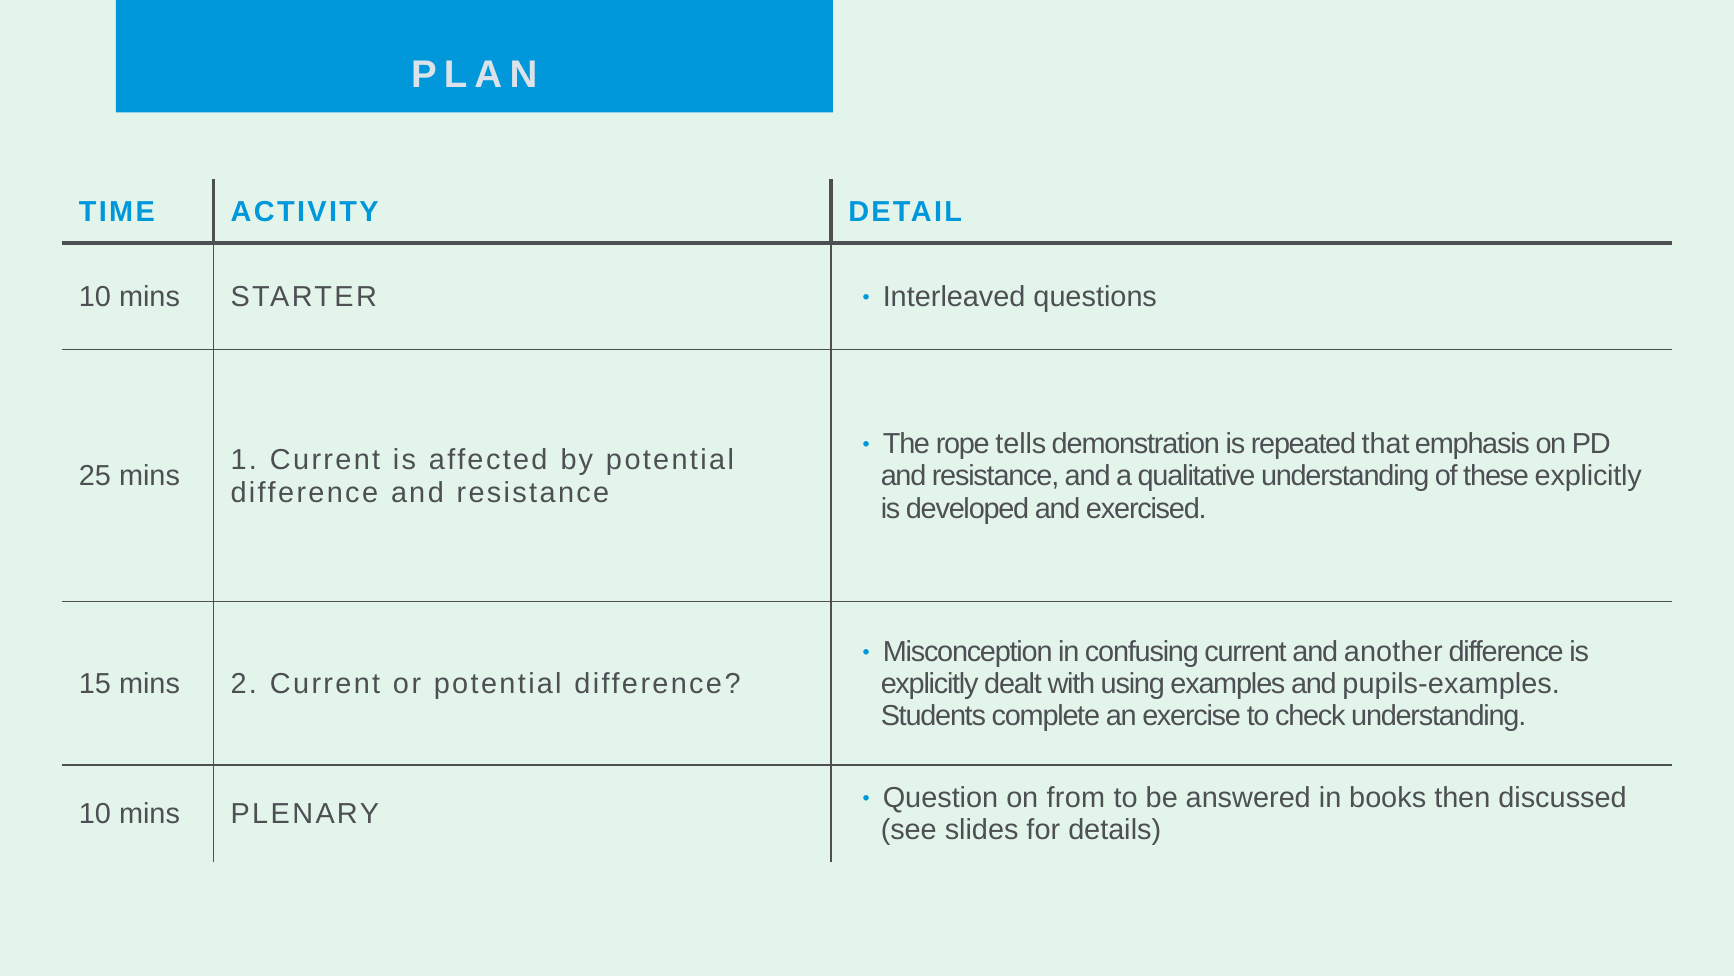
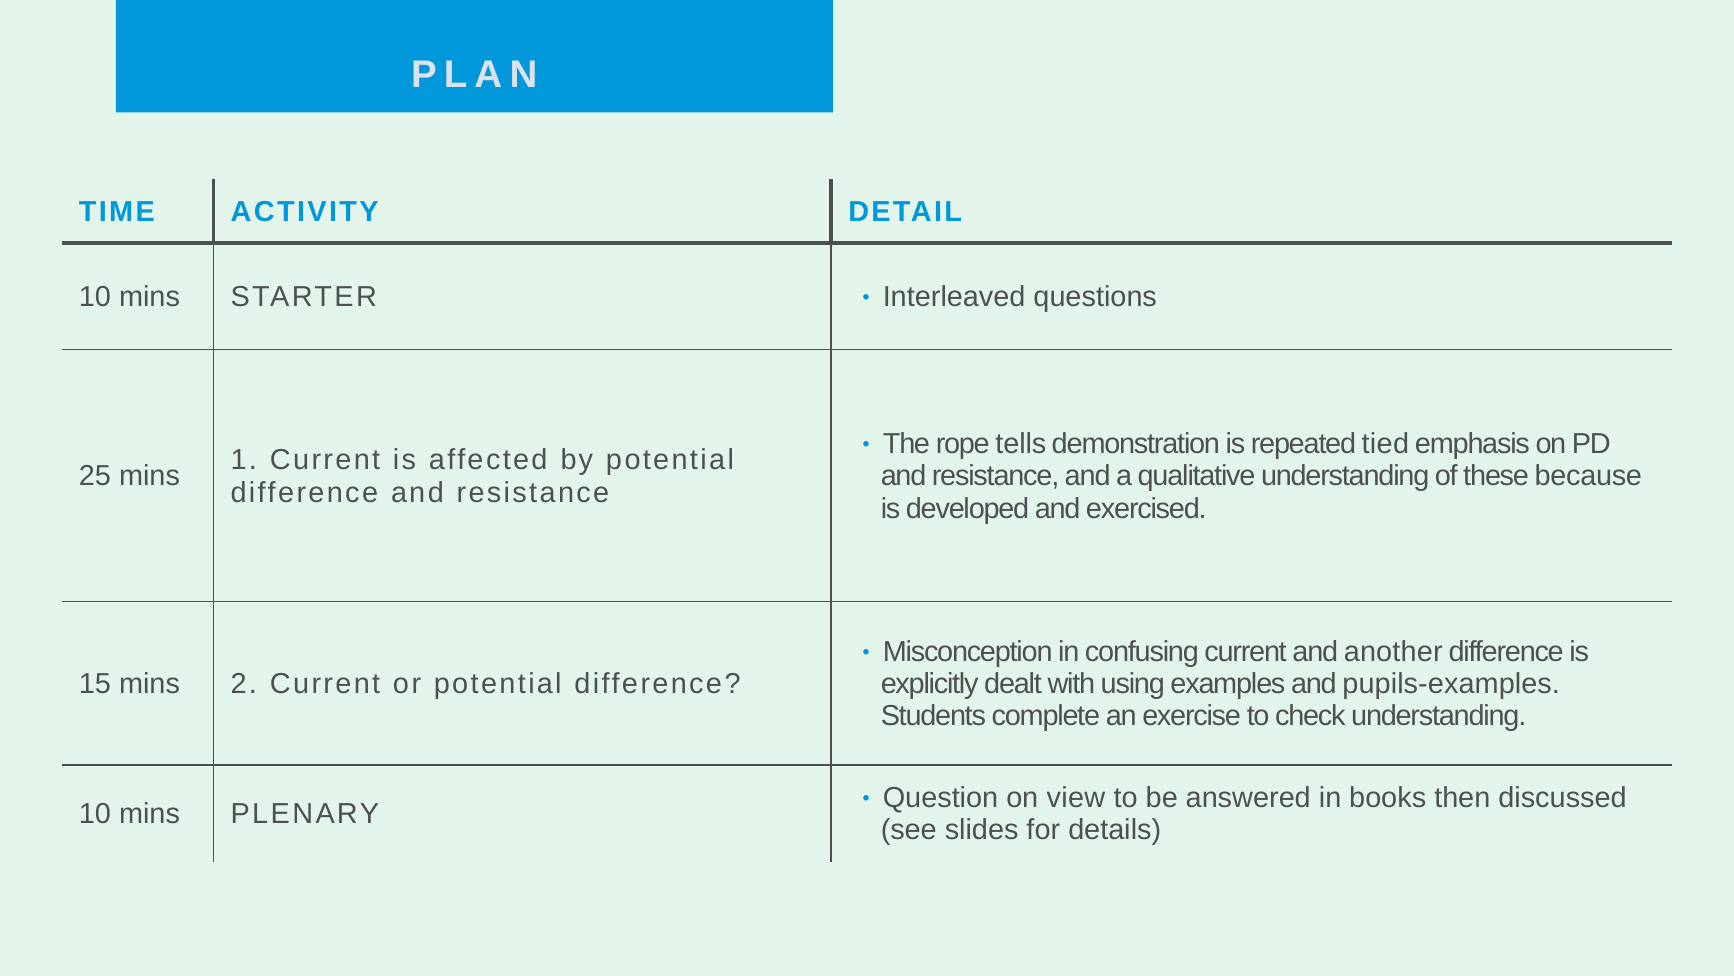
that: that -> tied
these explicitly: explicitly -> because
from: from -> view
